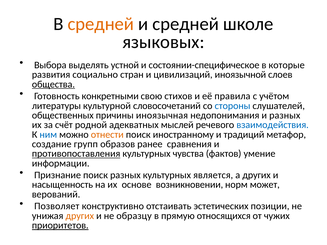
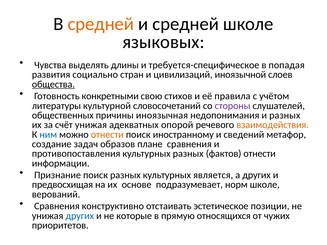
Выбора: Выбора -> Чувства
устной: устной -> длины
состоянии-специфическое: состоянии-специфическое -> требуется-специфическое
которые: которые -> попадая
стороны colour: blue -> purple
счёт родной: родной -> унижая
мыслей: мыслей -> опорой
взаимодействия colour: blue -> orange
традиций: традиций -> сведений
групп: групп -> задач
ранее: ранее -> плане
противопоставления underline: present -> none
культурных чувства: чувства -> разных
фактов умение: умение -> отнести
насыщенность: насыщенность -> предвосхищая
возникновении: возникновении -> подразумевает
норм может: может -> школе
Позволяет at (57, 206): Позволяет -> Сравнения
эстетических: эстетических -> эстетическое
других at (80, 216) colour: orange -> blue
образцу: образцу -> которые
приоритетов underline: present -> none
